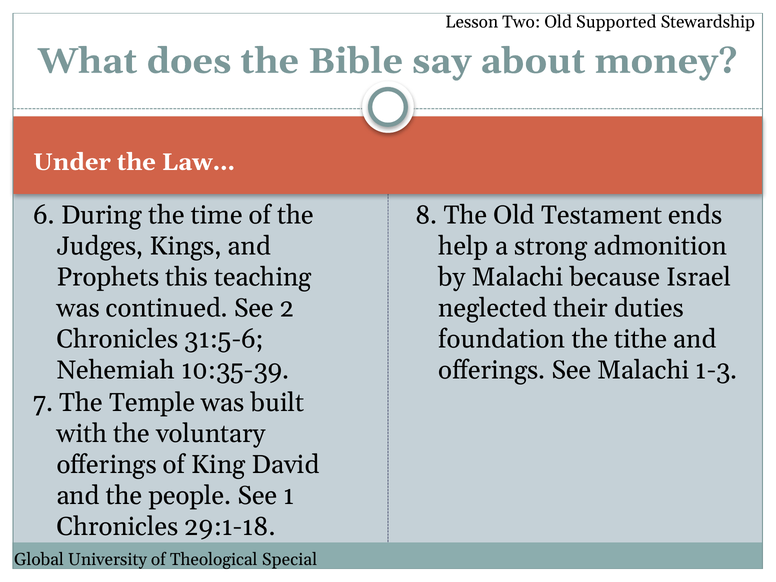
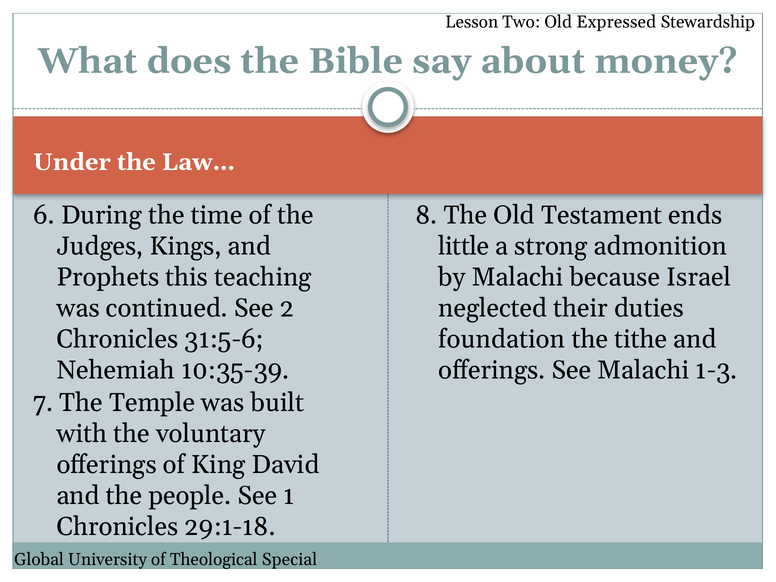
Supported: Supported -> Expressed
help: help -> little
